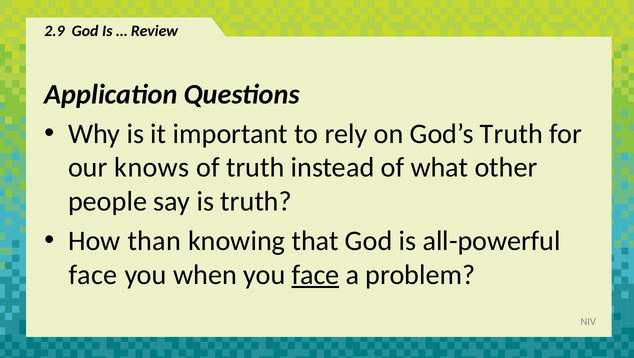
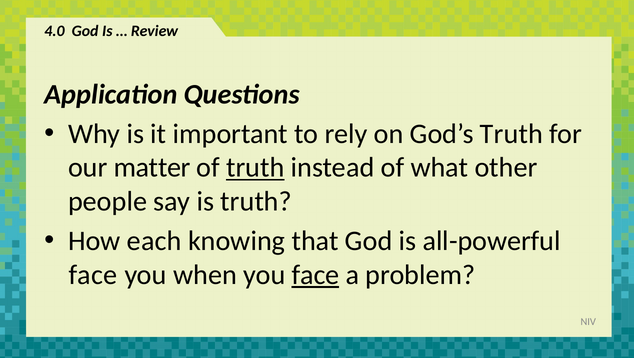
2.9: 2.9 -> 4.0
knows: knows -> matter
truth at (255, 167) underline: none -> present
than: than -> each
